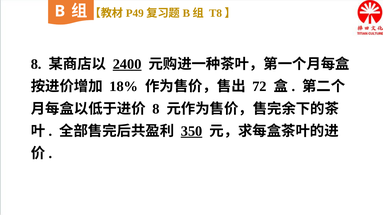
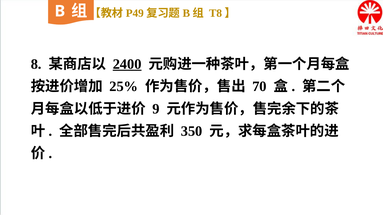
18%: 18% -> 25%
72: 72 -> 70
8 at (156, 109): 8 -> 9
350 underline: present -> none
